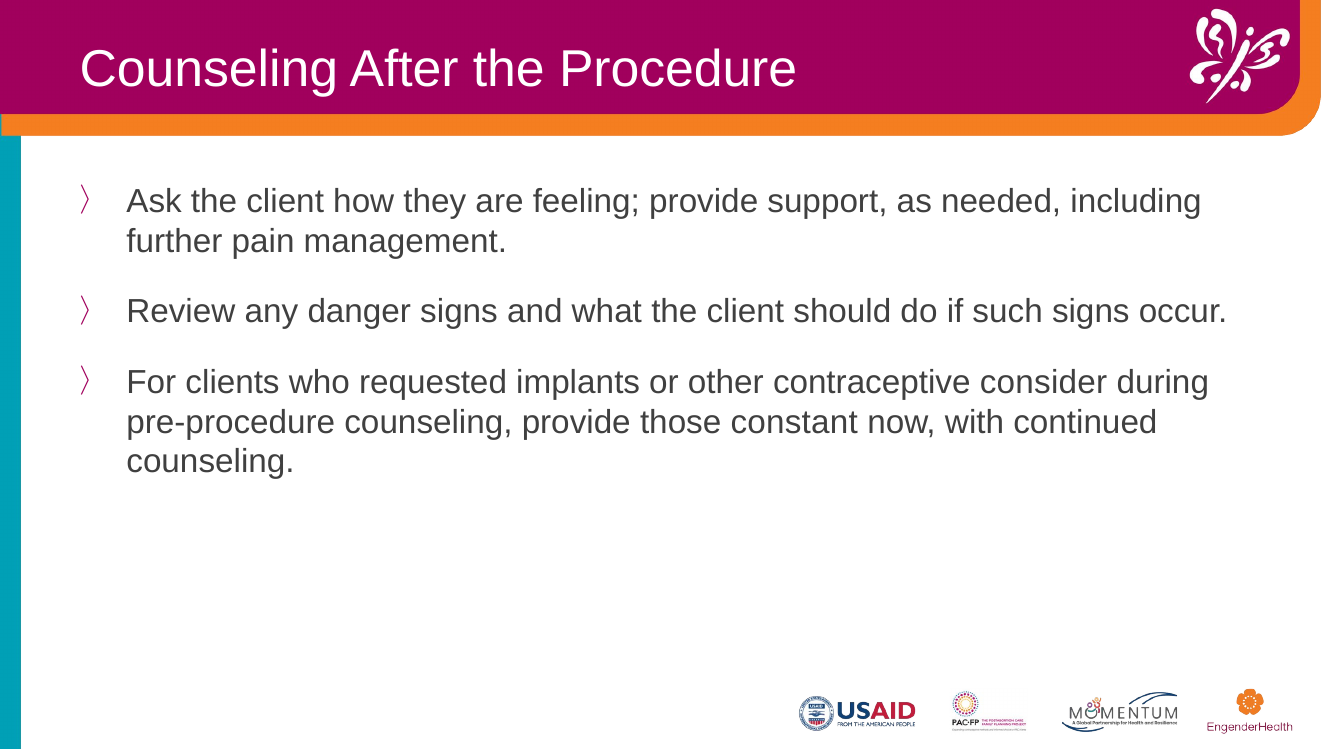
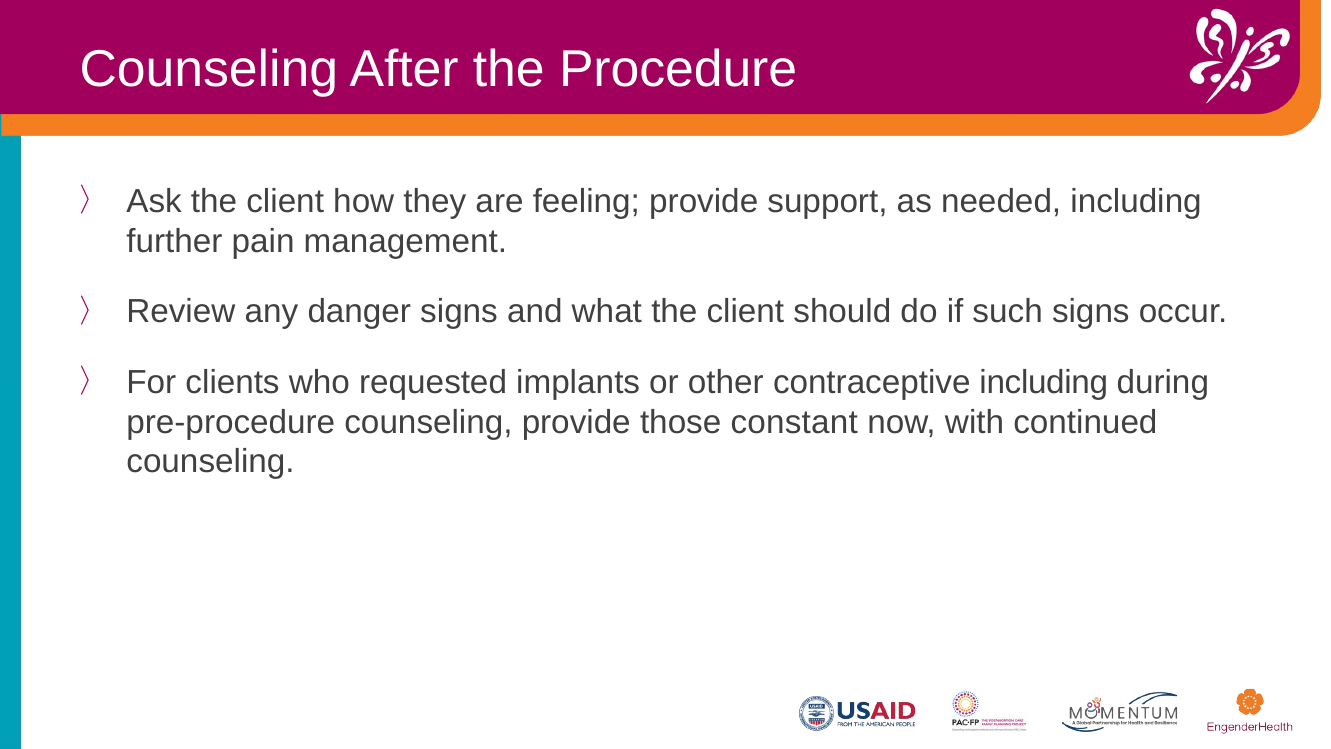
contraceptive consider: consider -> including
